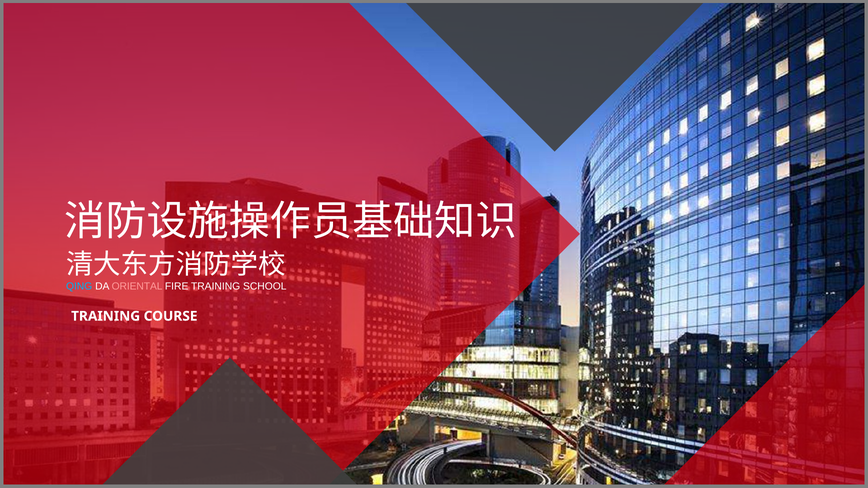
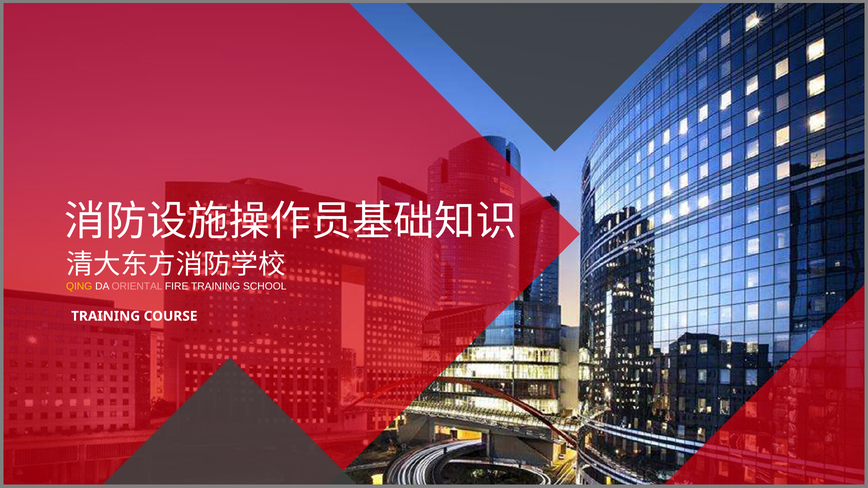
QING colour: light blue -> yellow
